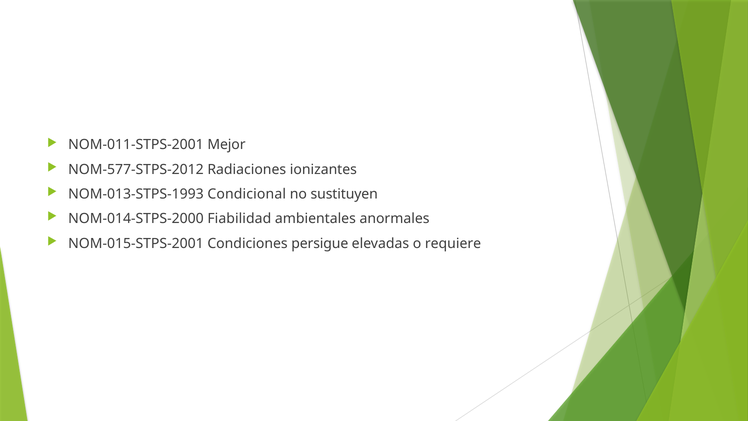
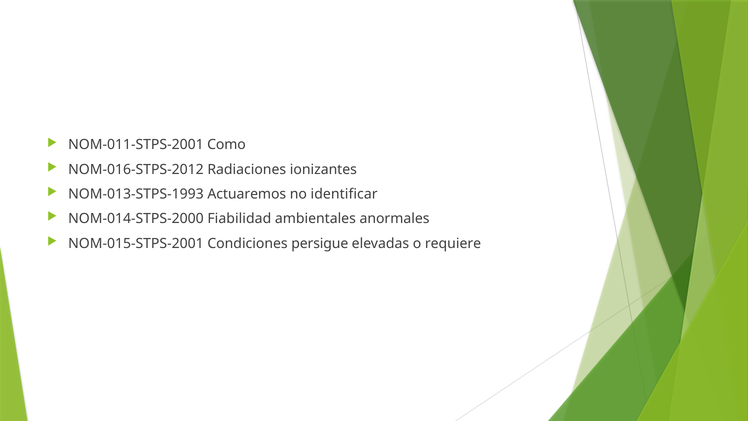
Mejor: Mejor -> Como
NOM-577-STPS-2012: NOM-577-STPS-2012 -> NOM-016-STPS-2012
Condicional: Condicional -> Actuaremos
sustituyen: sustituyen -> identificar
